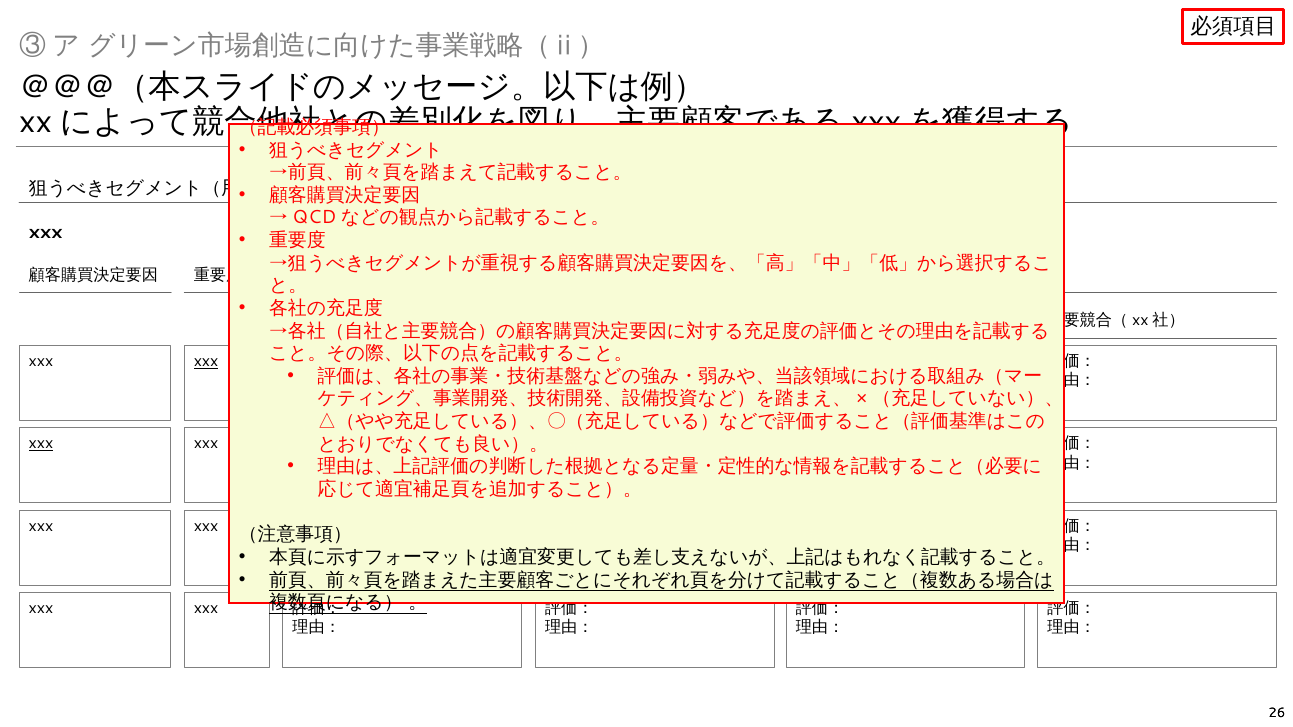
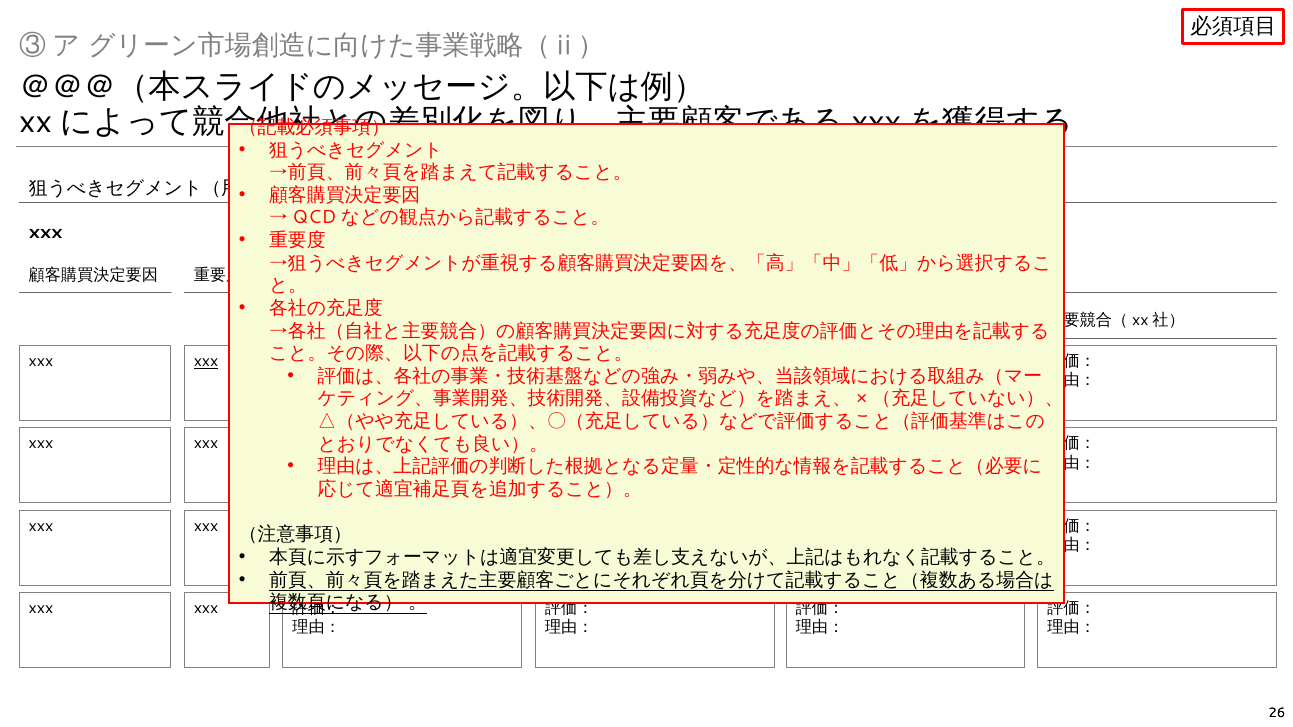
xxx at (41, 444) underline: present -> none
